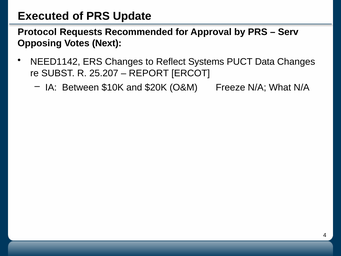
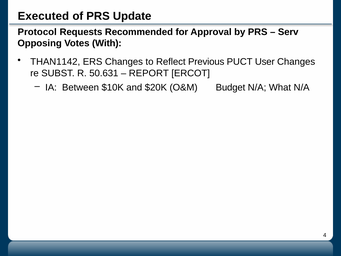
Next: Next -> With
NEED1142: NEED1142 -> THAN1142
Systems: Systems -> Previous
Data: Data -> User
25.207: 25.207 -> 50.631
Freeze: Freeze -> Budget
